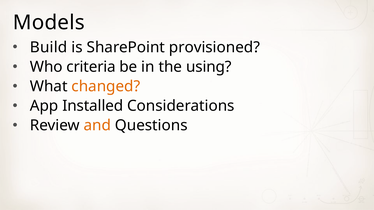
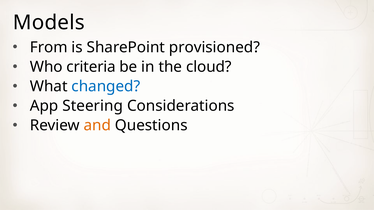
Build: Build -> From
using: using -> cloud
changed colour: orange -> blue
Installed: Installed -> Steering
